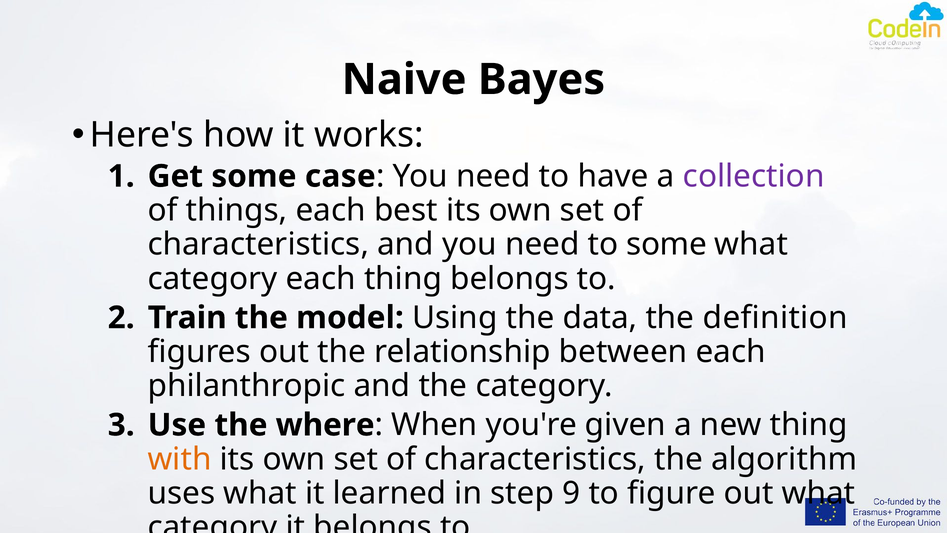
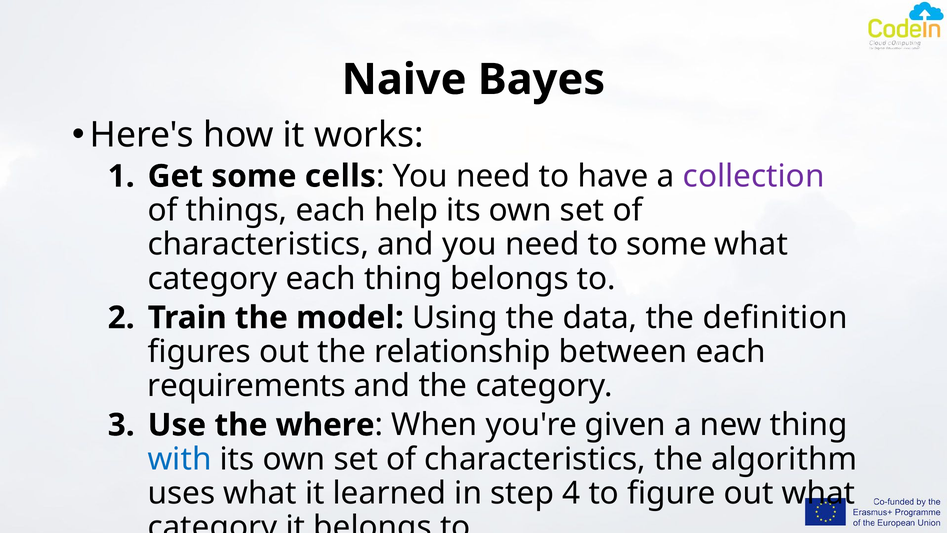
case: case -> cells
best: best -> help
philanthropic: philanthropic -> requirements
with colour: orange -> blue
9: 9 -> 4
